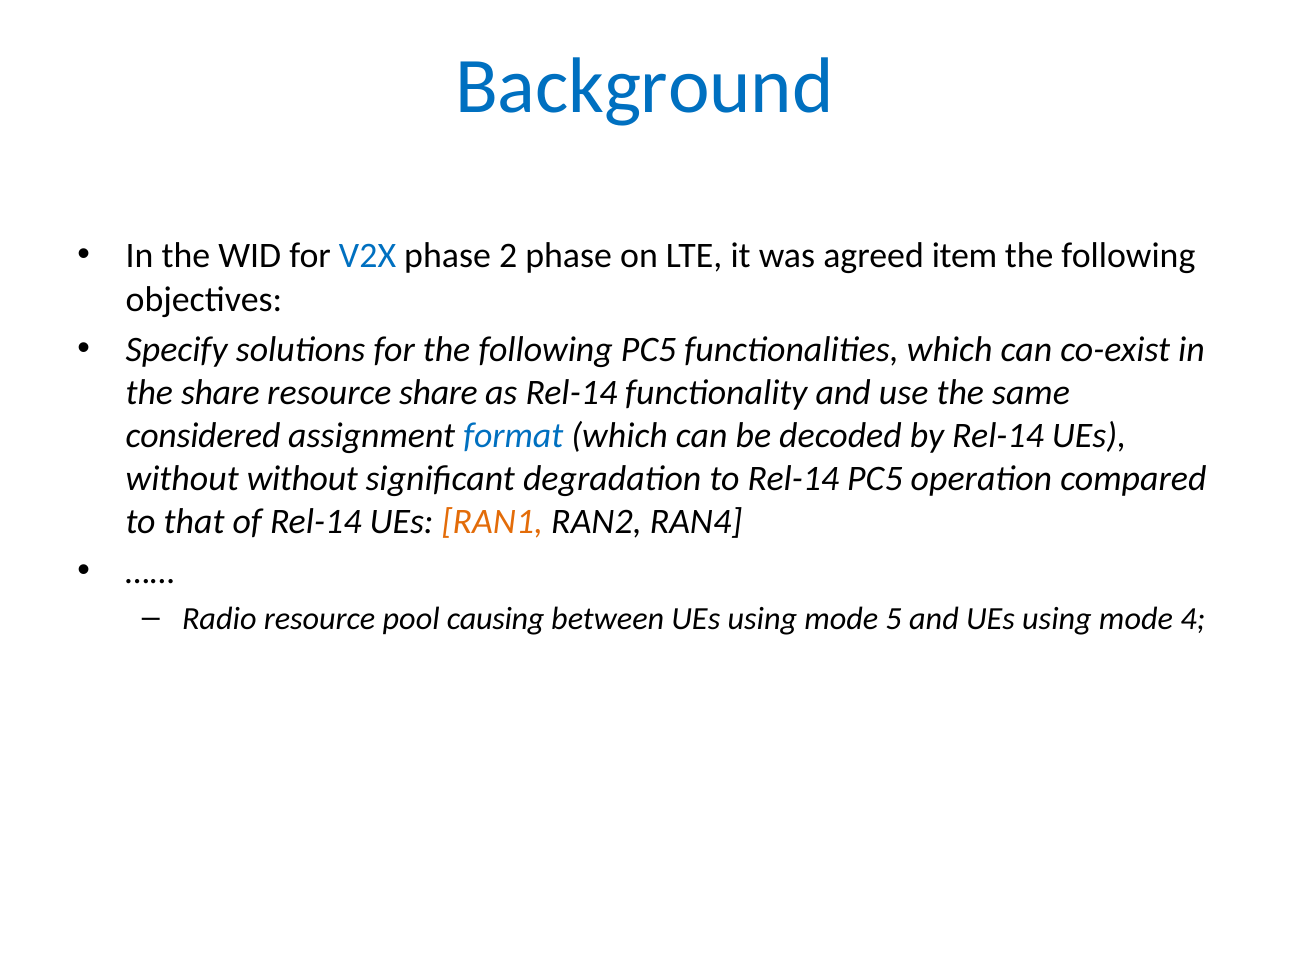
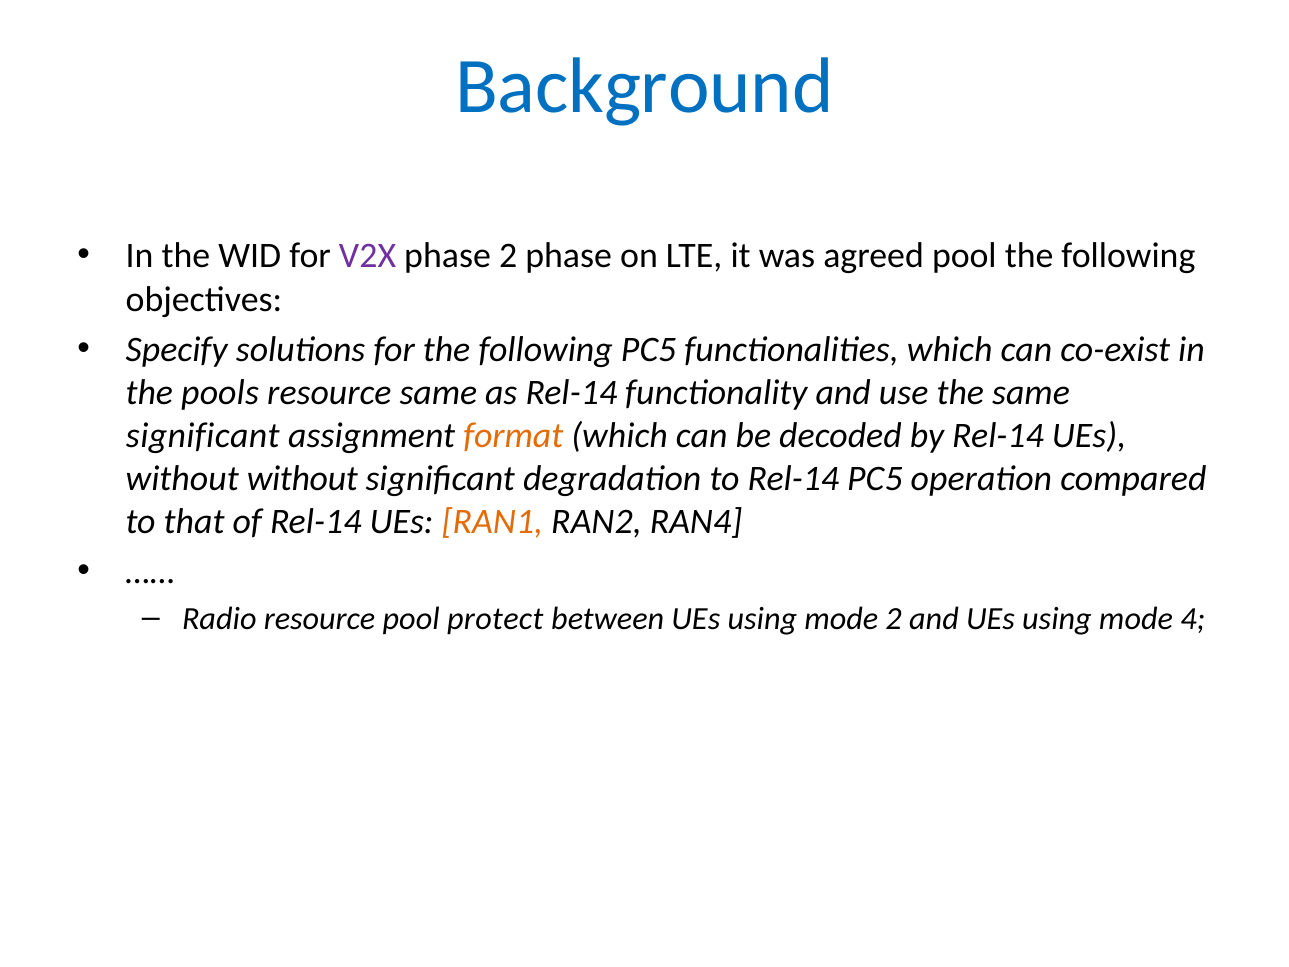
V2X colour: blue -> purple
agreed item: item -> pool
the share: share -> pools
resource share: share -> same
considered at (203, 435): considered -> significant
format colour: blue -> orange
causing: causing -> protect
mode 5: 5 -> 2
